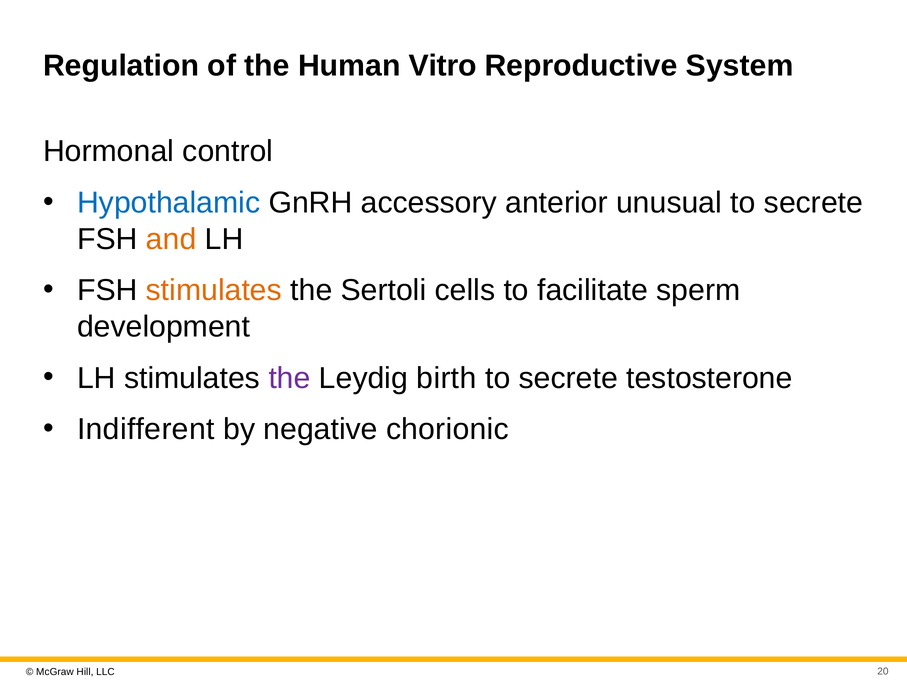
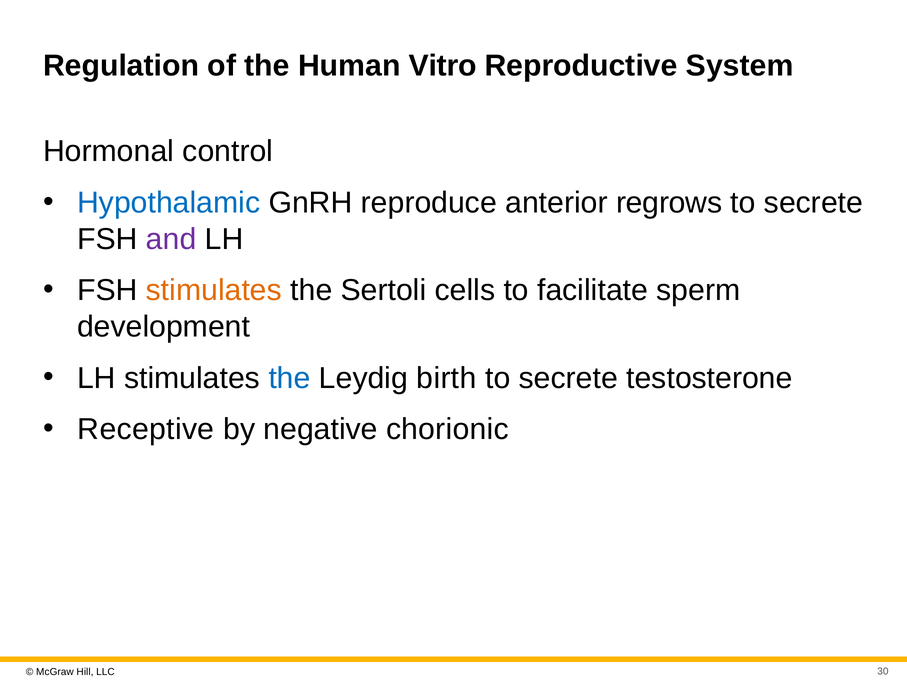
accessory: accessory -> reproduce
unusual: unusual -> regrows
and colour: orange -> purple
the at (290, 378) colour: purple -> blue
Indifferent: Indifferent -> Receptive
20: 20 -> 30
